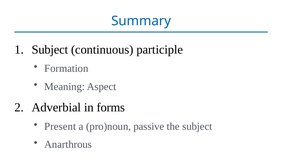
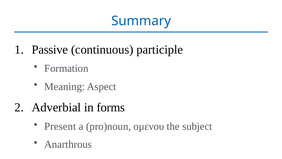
Subject at (50, 49): Subject -> Passive
passive: passive -> ομενου
